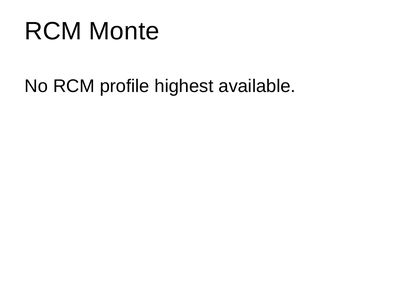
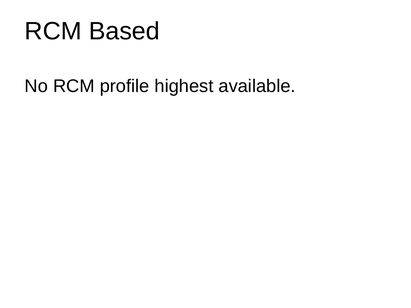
Monte: Monte -> Based
